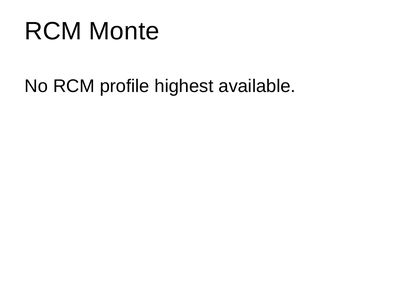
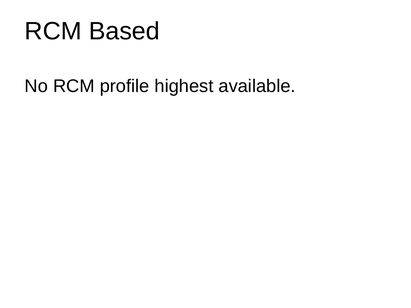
Monte: Monte -> Based
